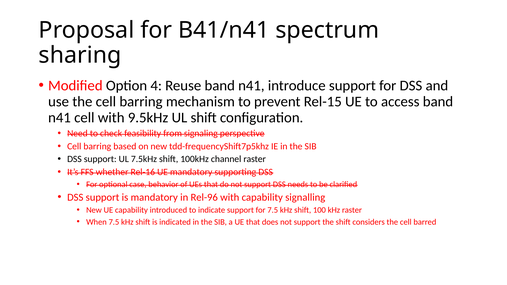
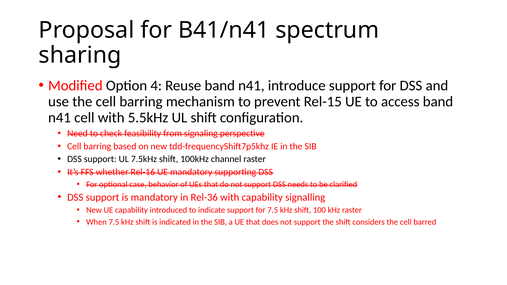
9.5kHz: 9.5kHz -> 5.5kHz
Rel-96: Rel-96 -> Rel-36
